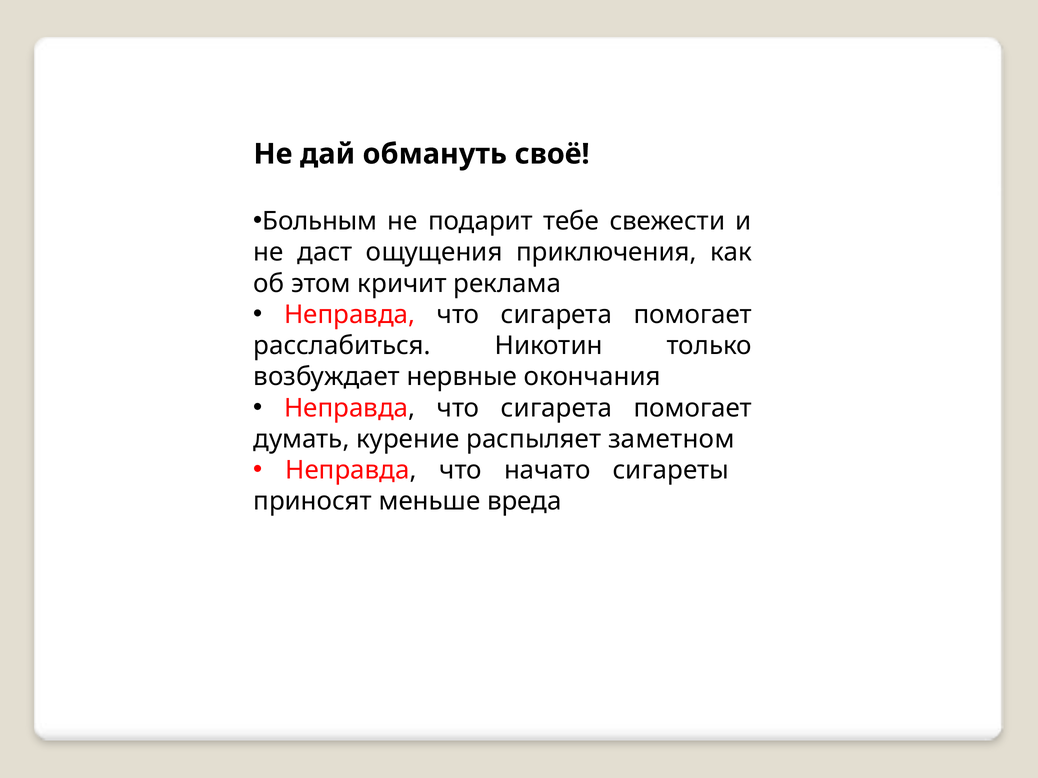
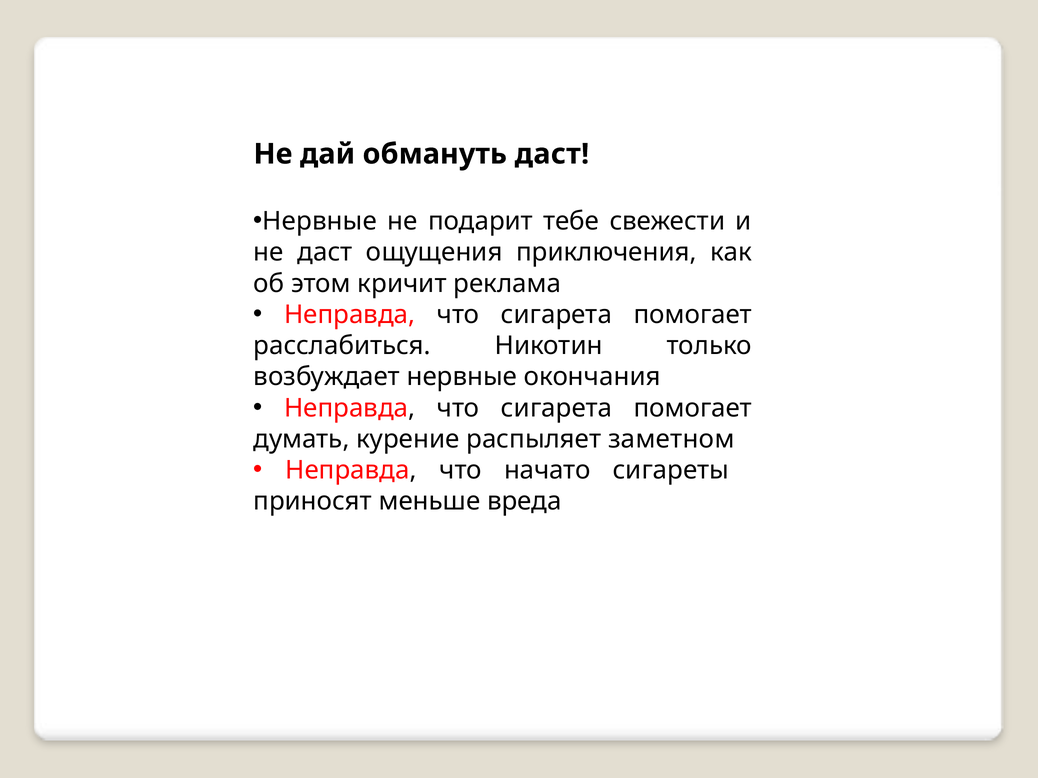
обмануть своё: своё -> даст
Больным at (320, 221): Больным -> Нервные
